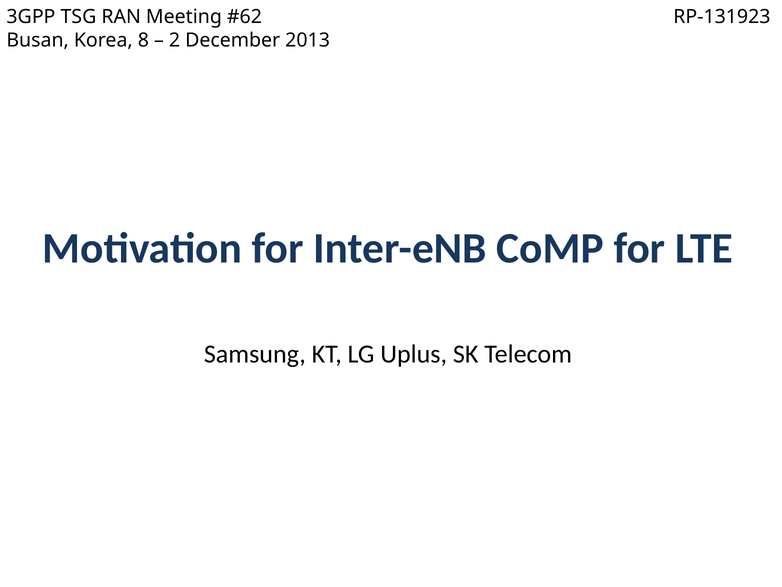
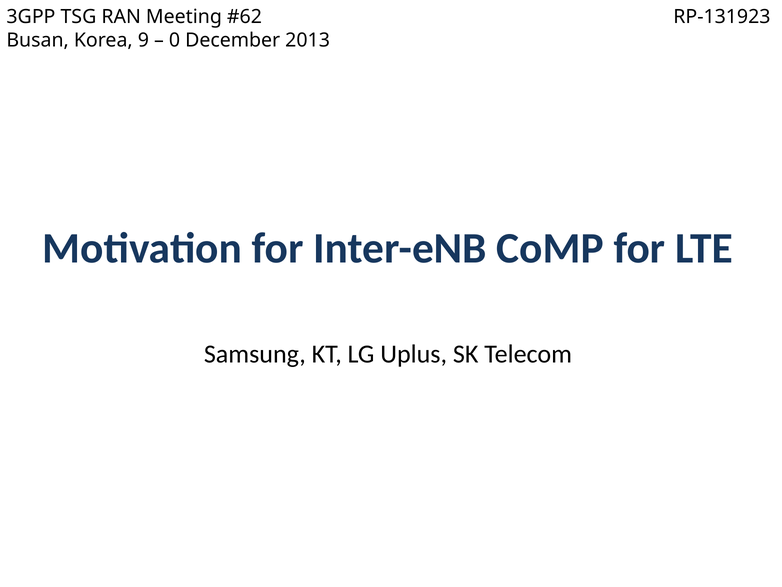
8: 8 -> 9
2: 2 -> 0
